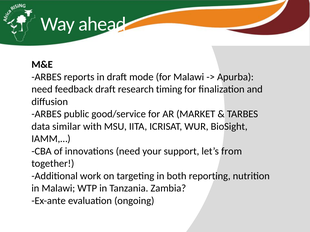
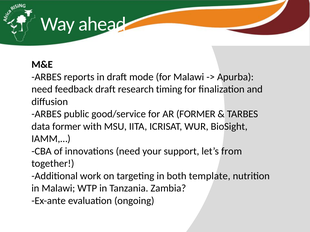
AR MARKET: MARKET -> FORMER
data similar: similar -> former
reporting: reporting -> template
